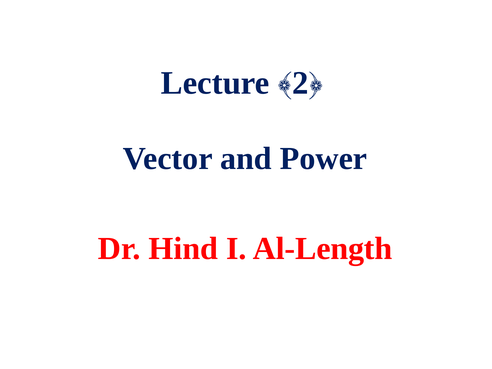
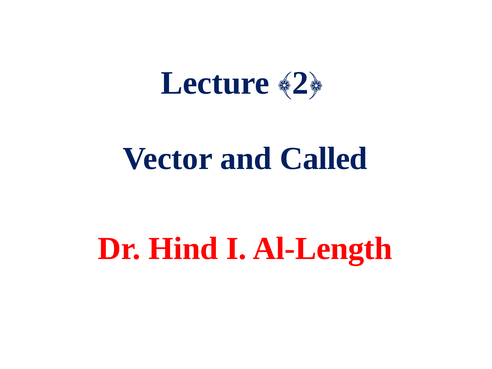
Power: Power -> Called
